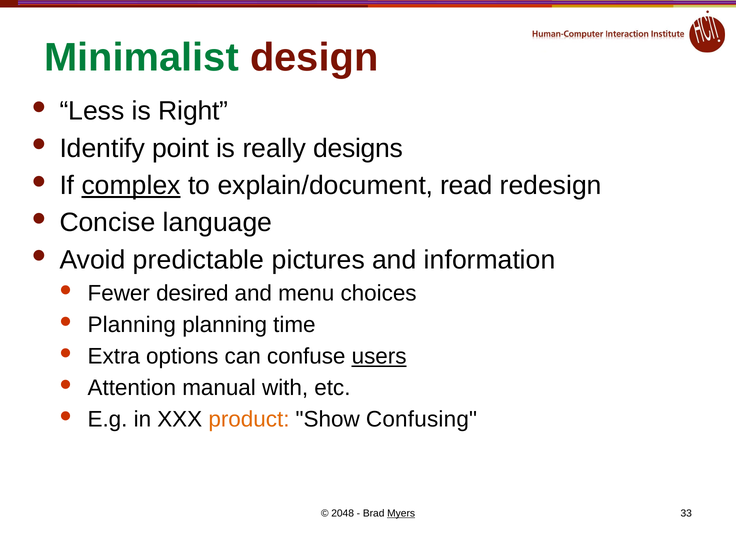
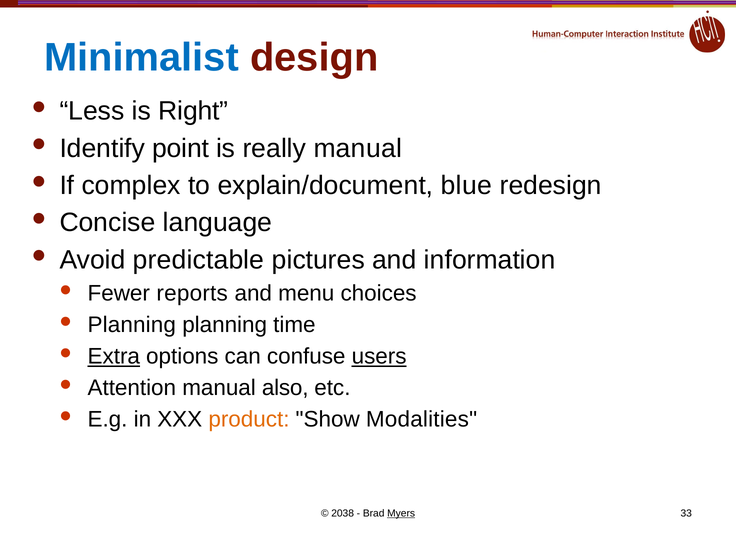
Minimalist colour: green -> blue
really designs: designs -> manual
complex underline: present -> none
read: read -> blue
desired: desired -> reports
Extra underline: none -> present
with: with -> also
Confusing: Confusing -> Modalities
2048: 2048 -> 2038
